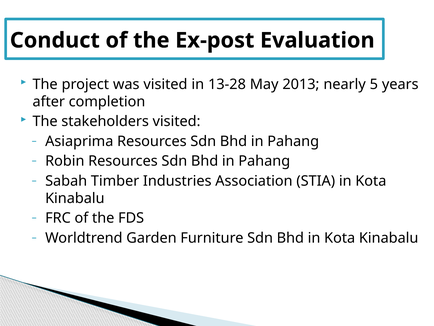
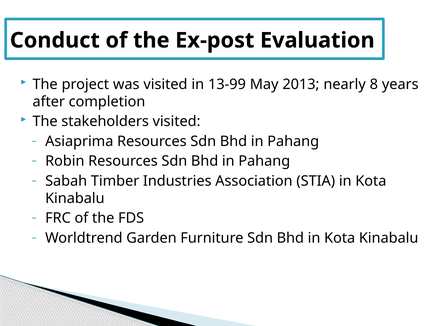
13-28: 13-28 -> 13-99
5: 5 -> 8
